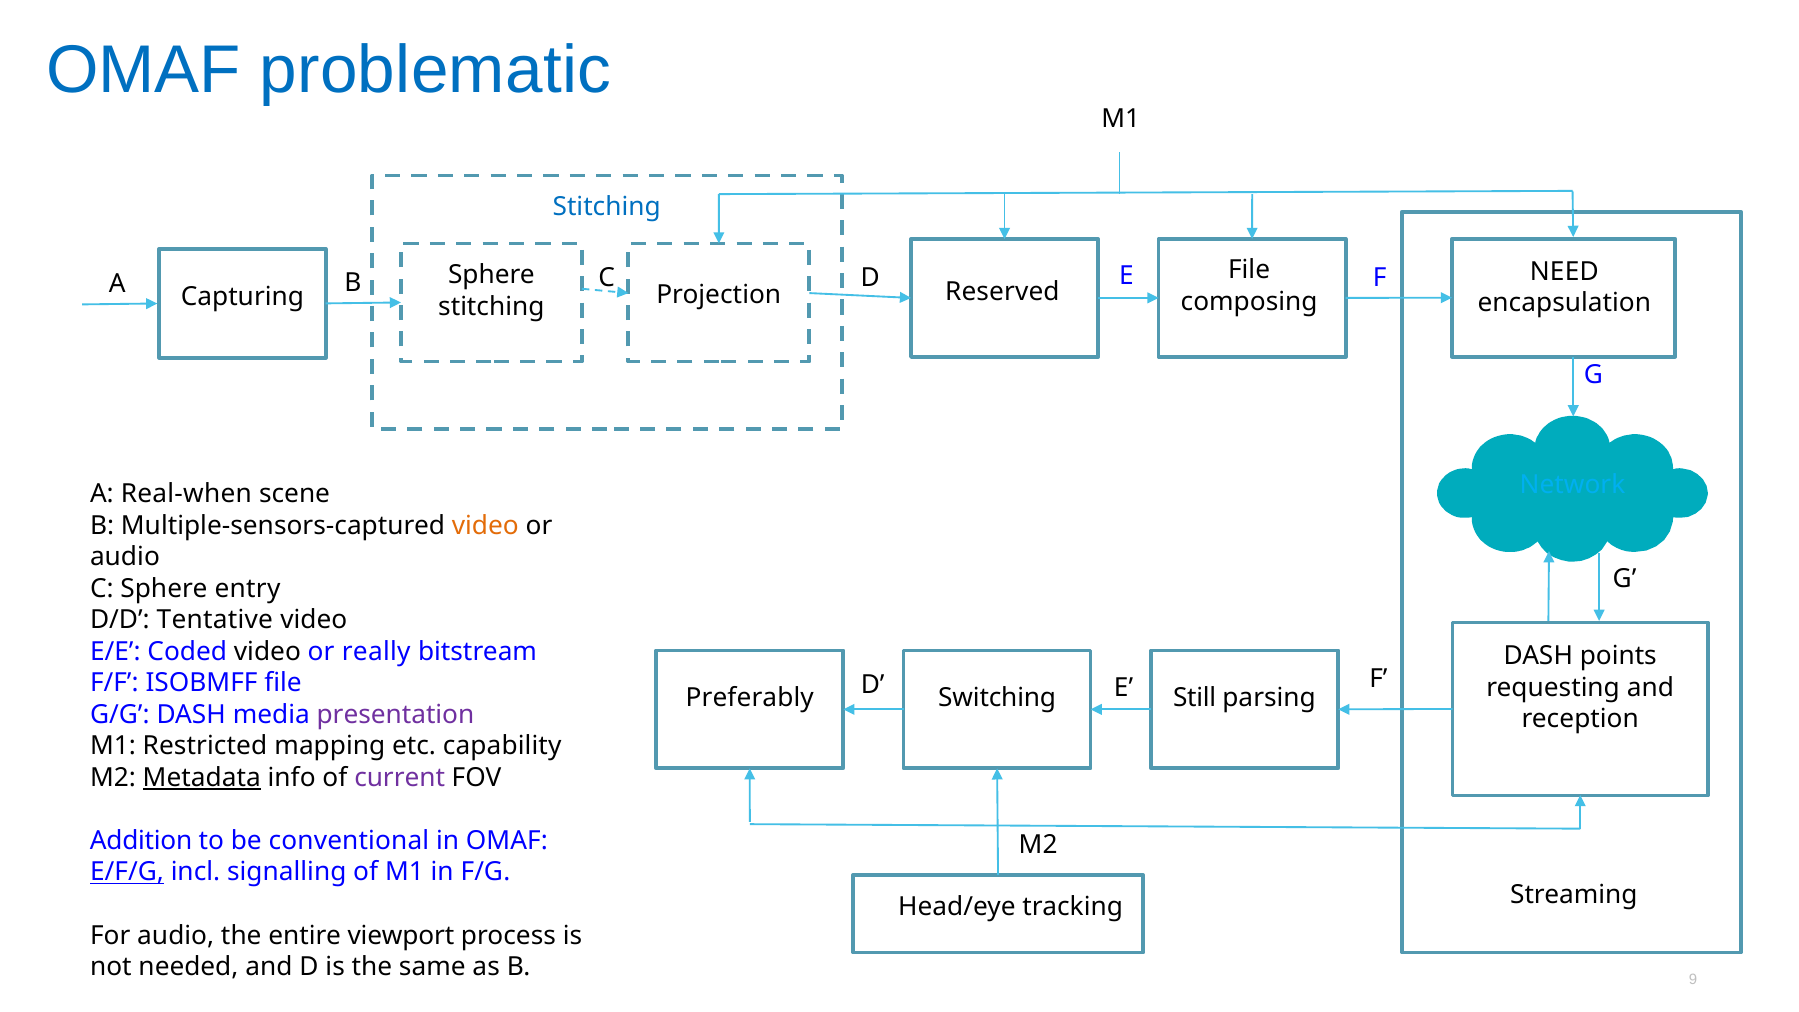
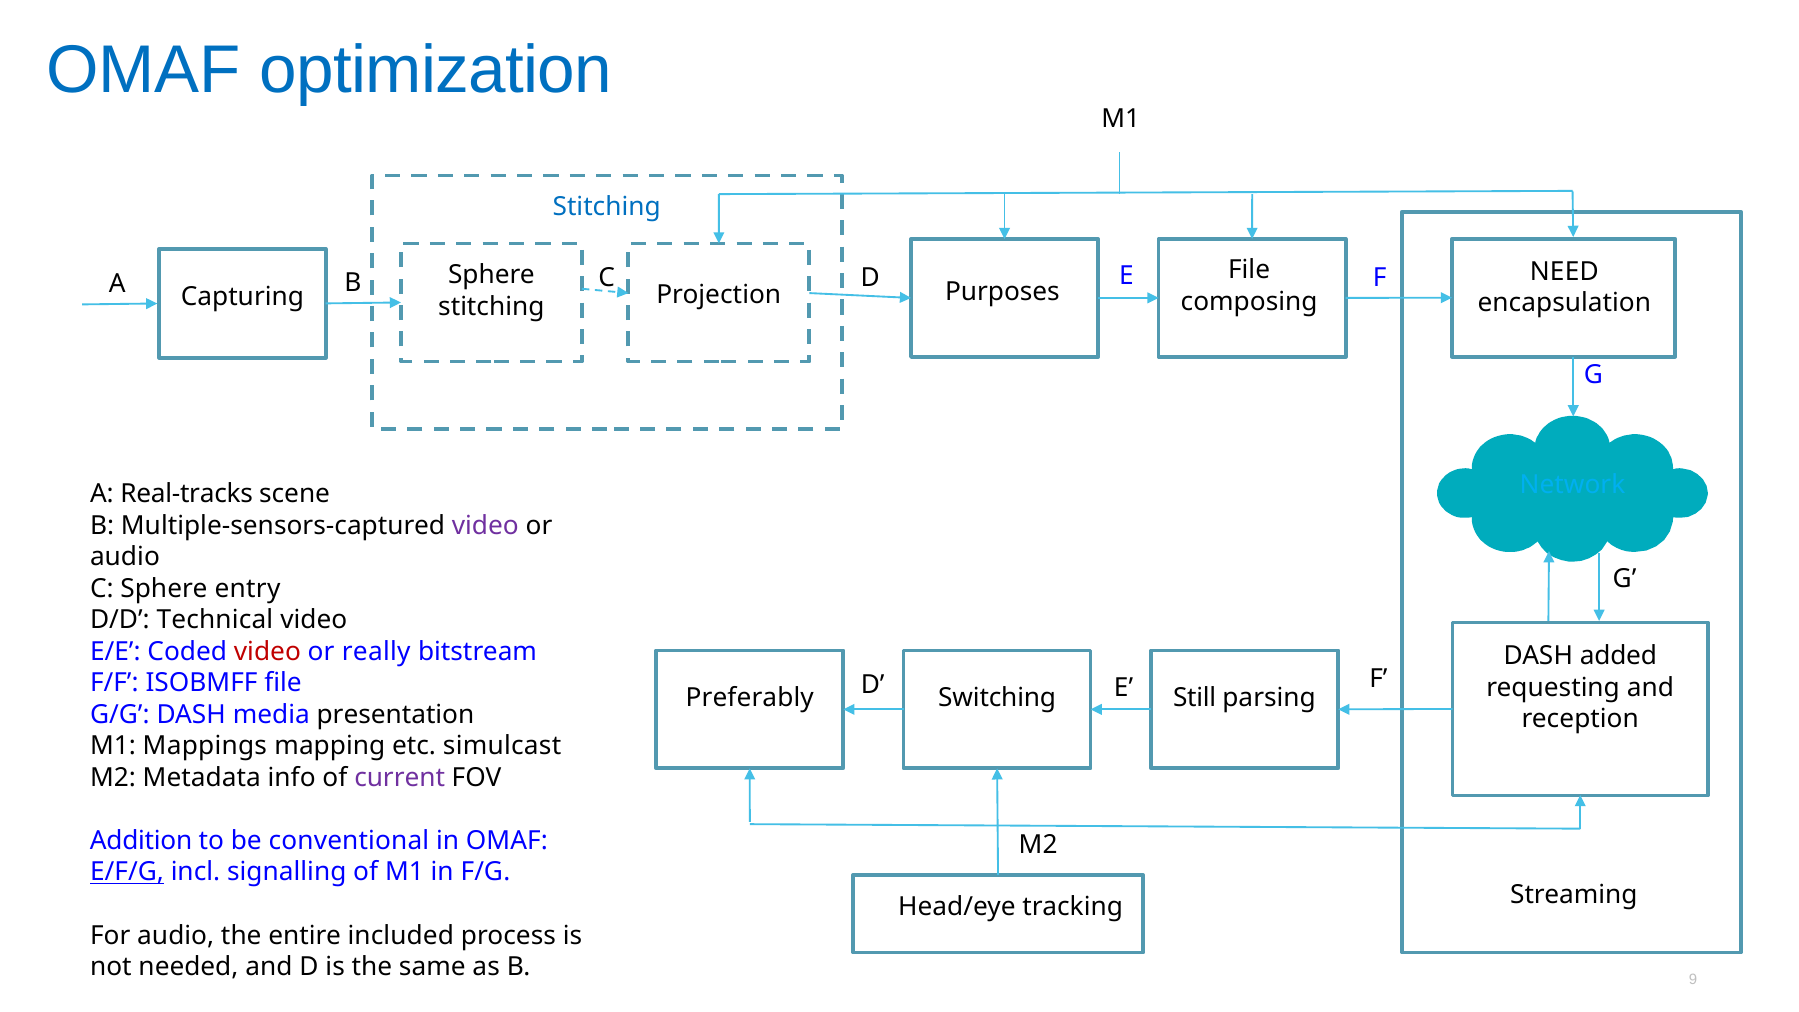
problematic: problematic -> optimization
Reserved: Reserved -> Purposes
Real-when: Real-when -> Real-tracks
video at (485, 526) colour: orange -> purple
Tentative: Tentative -> Technical
video at (267, 652) colour: black -> red
points: points -> added
presentation colour: purple -> black
Restricted: Restricted -> Mappings
capability: capability -> simulcast
Metadata underline: present -> none
viewport: viewport -> included
